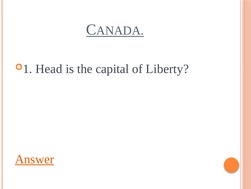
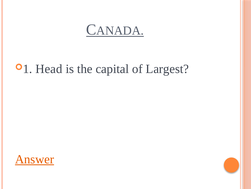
Liberty: Liberty -> Largest
